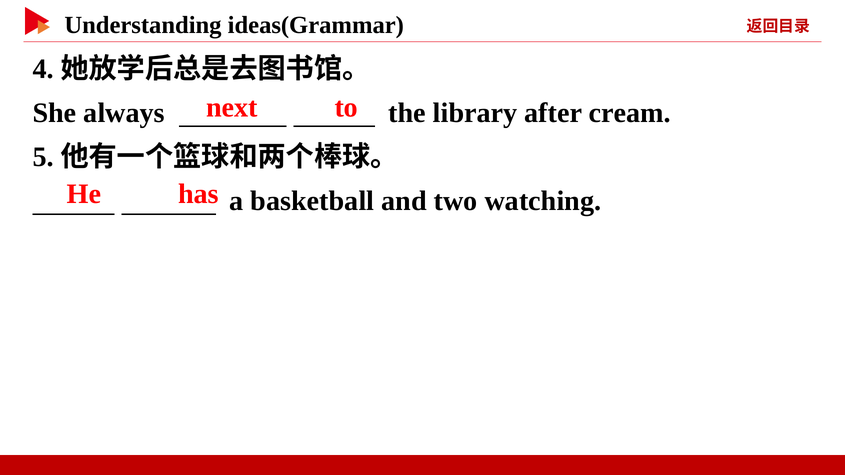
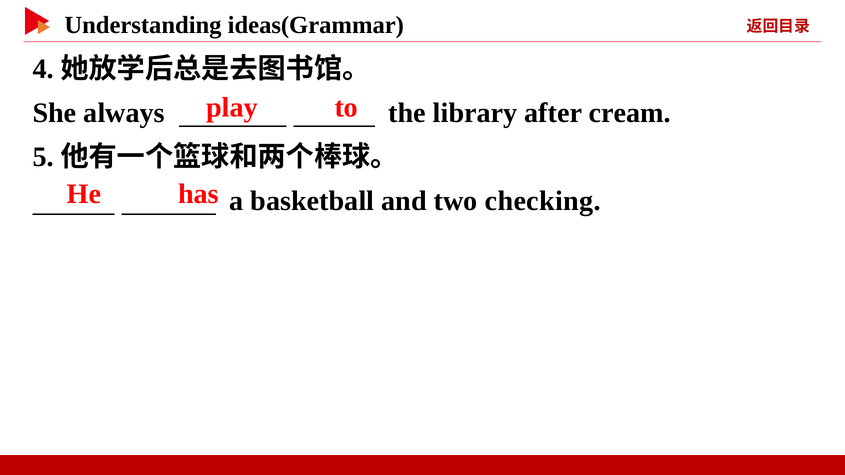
next: next -> play
watching: watching -> checking
